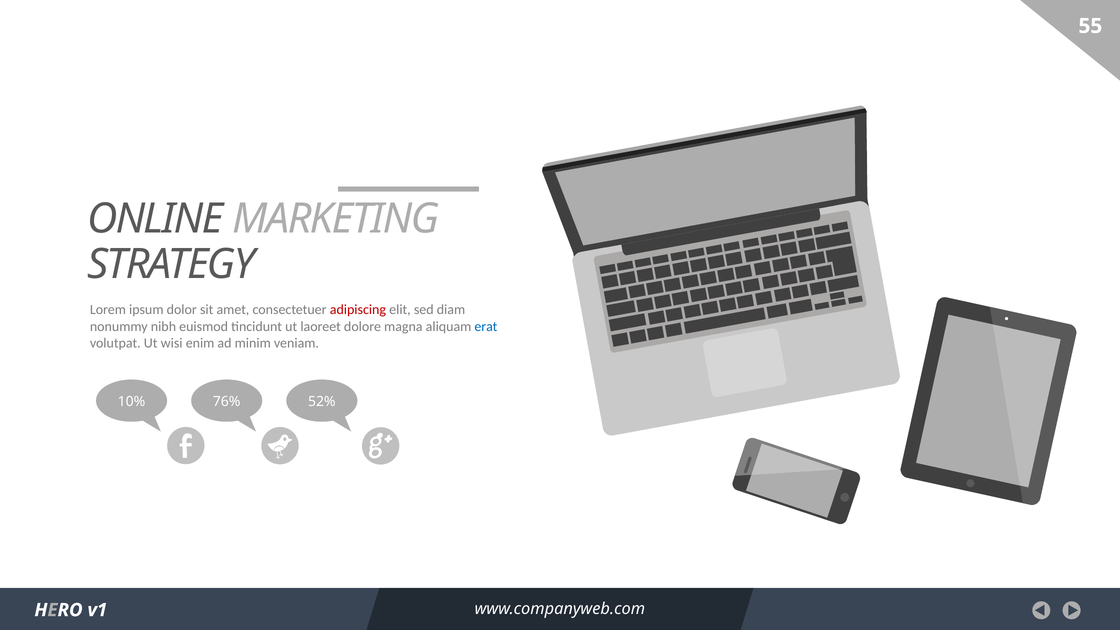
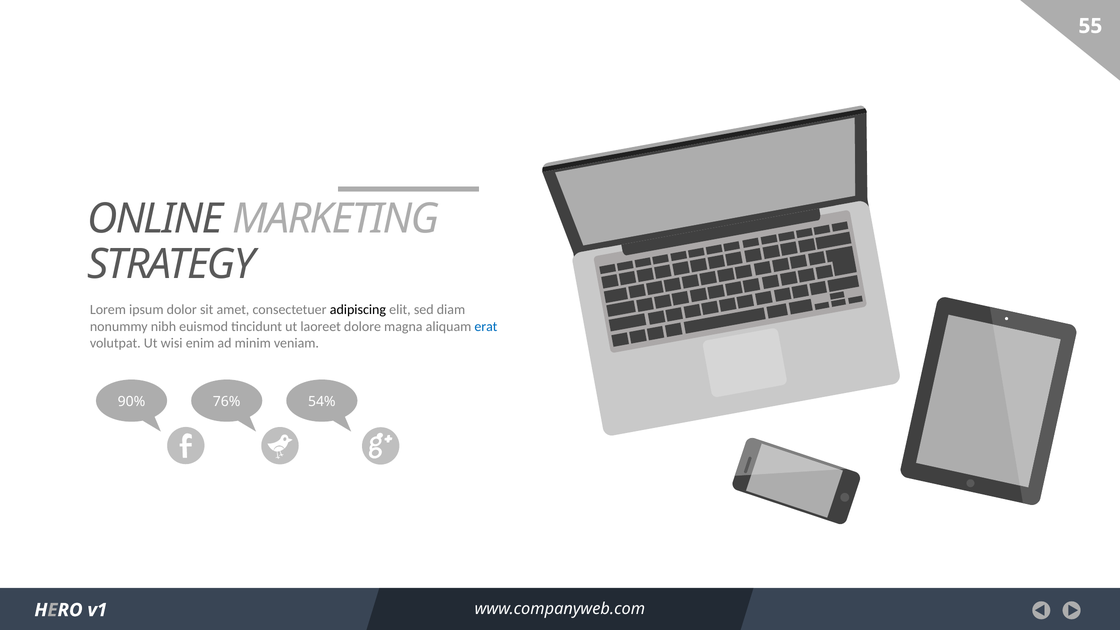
adipiscing colour: red -> black
10%: 10% -> 90%
52%: 52% -> 54%
